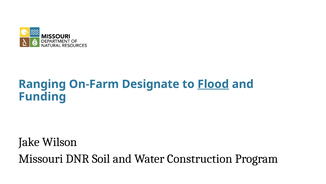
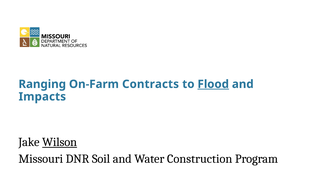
Designate: Designate -> Contracts
Funding: Funding -> Impacts
Wilson underline: none -> present
